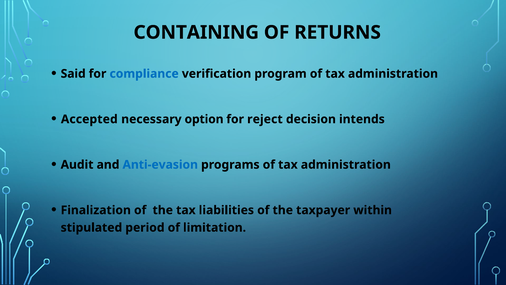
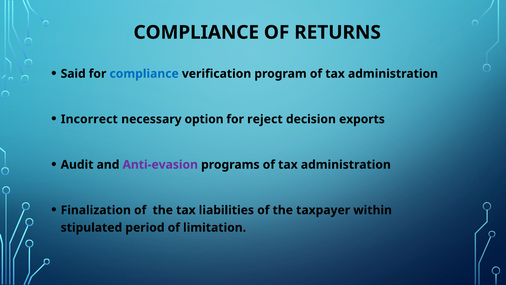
CONTAINING at (196, 32): CONTAINING -> COMPLIANCE
Accepted: Accepted -> Incorrect
intends: intends -> exports
Anti-evasion colour: blue -> purple
